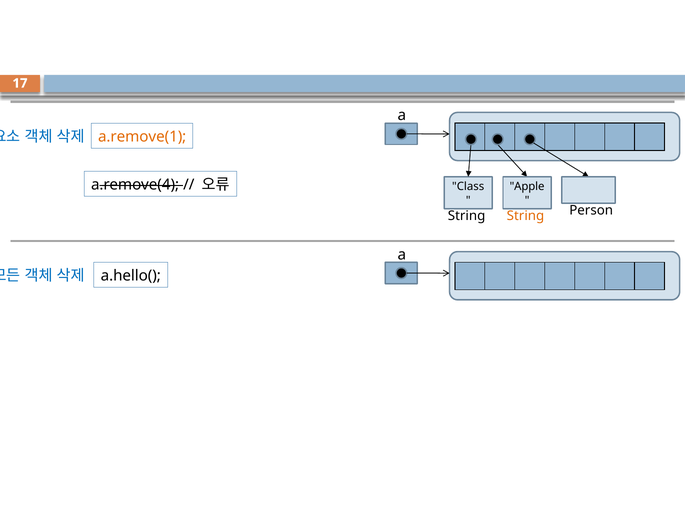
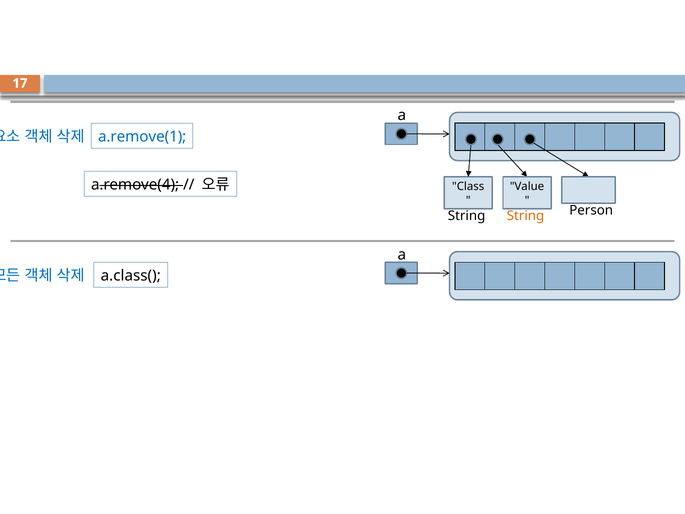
a.remove(1 colour: orange -> blue
Apple: Apple -> Value
a.hello(: a.hello( -> a.class(
